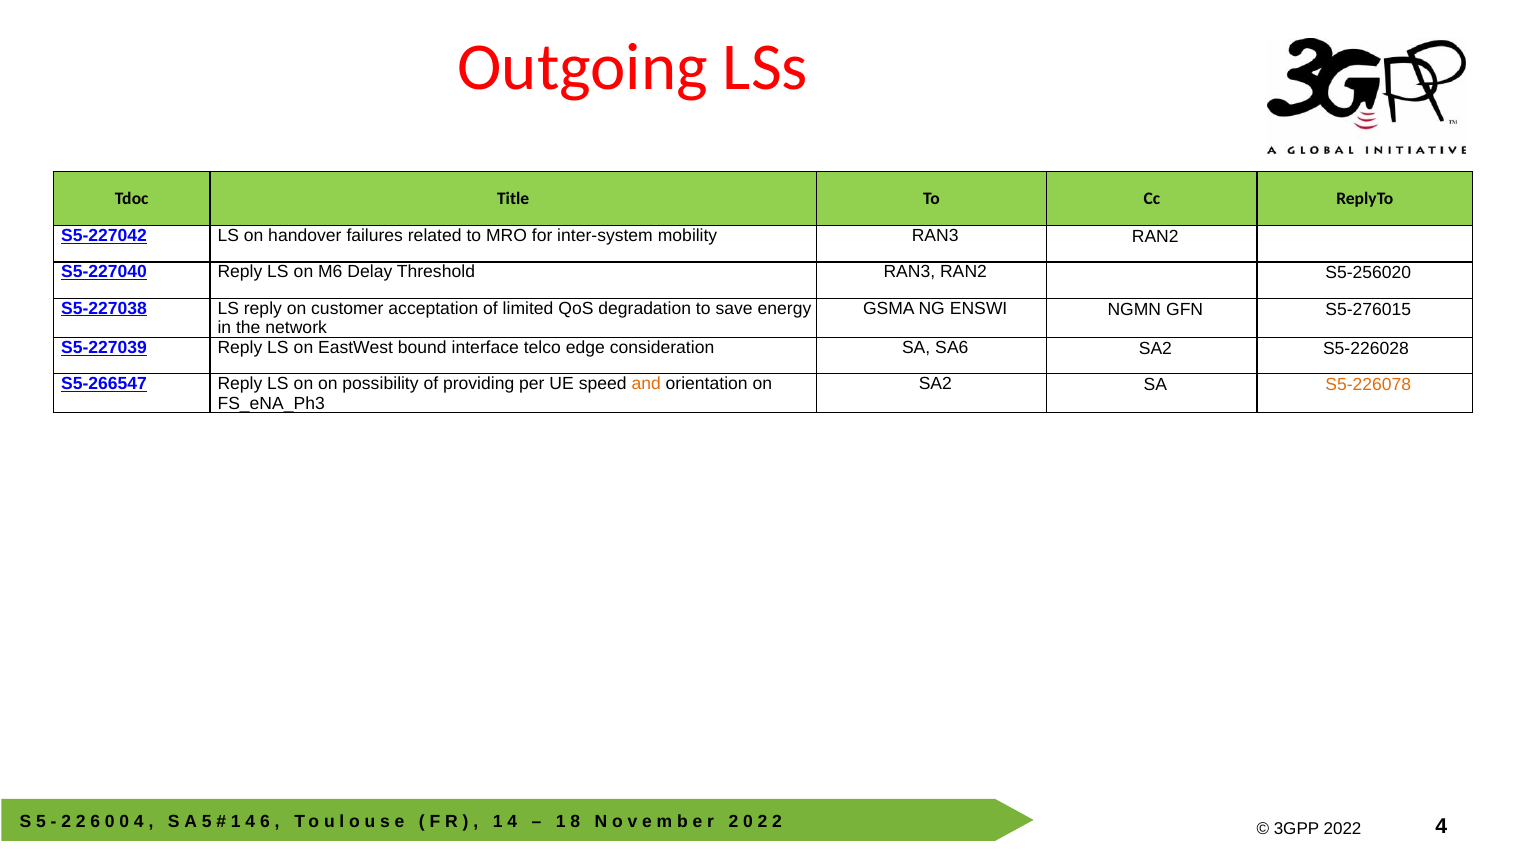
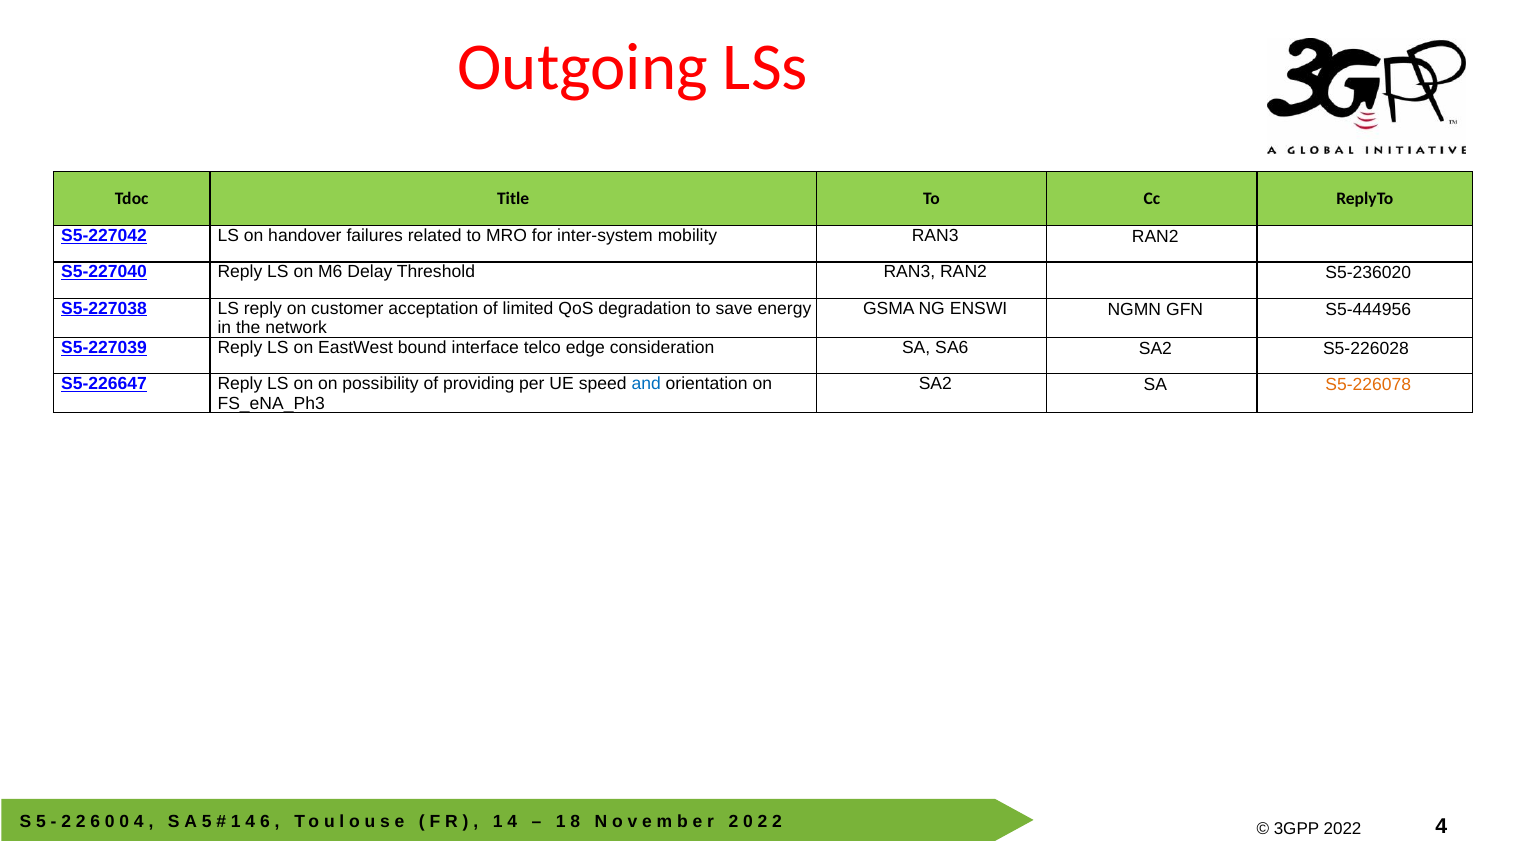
S5-256020: S5-256020 -> S5-236020
S5-276015: S5-276015 -> S5-444956
S5-266547: S5-266547 -> S5-226647
and colour: orange -> blue
